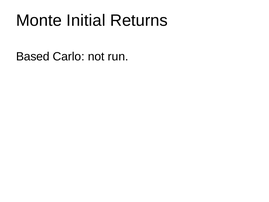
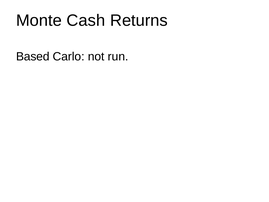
Initial: Initial -> Cash
